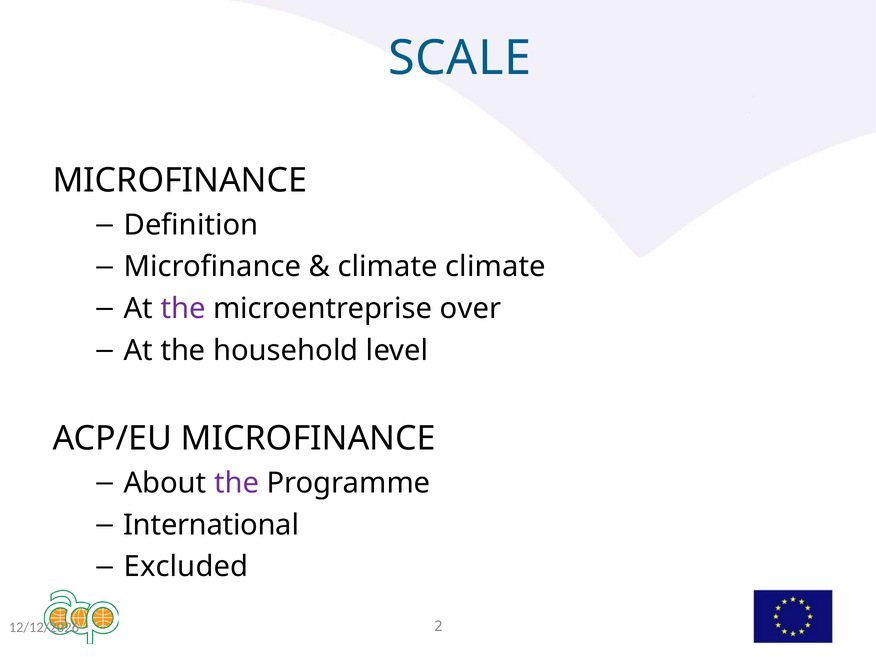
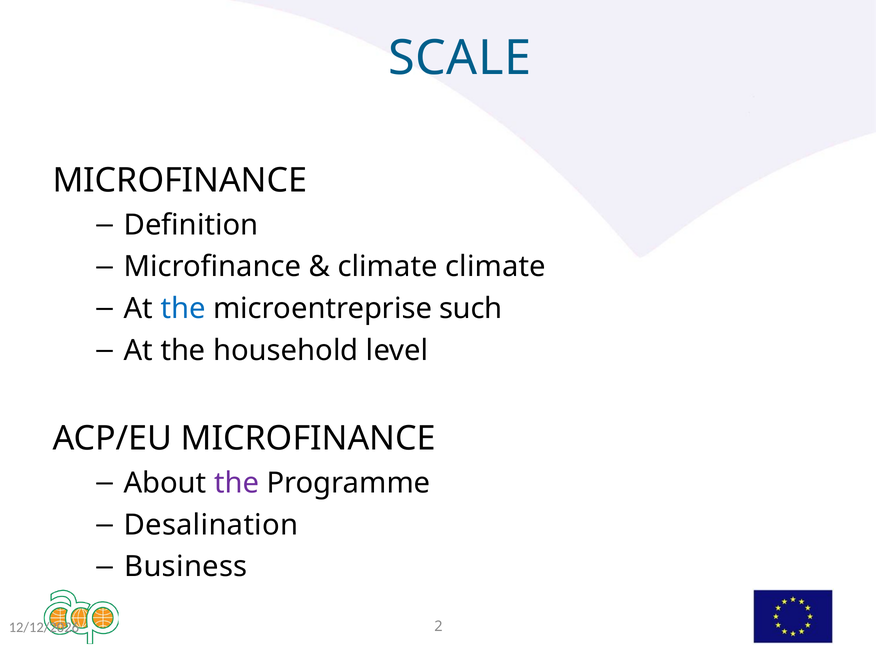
the at (183, 309) colour: purple -> blue
over: over -> such
International: International -> Desalination
Excluded: Excluded -> Business
